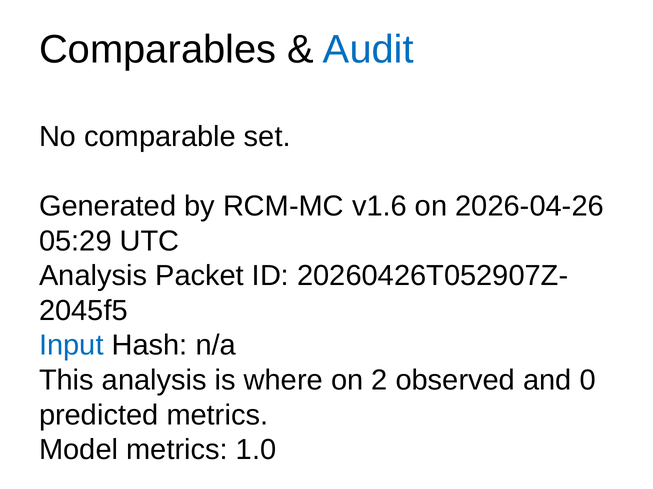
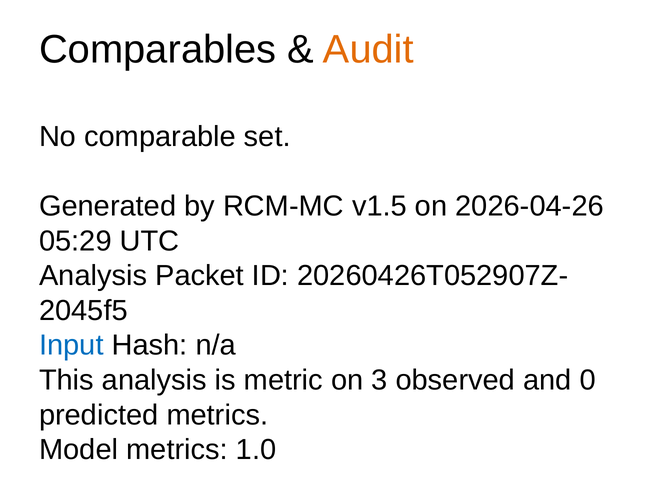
Audit colour: blue -> orange
v1.6: v1.6 -> v1.5
where: where -> metric
2: 2 -> 3
